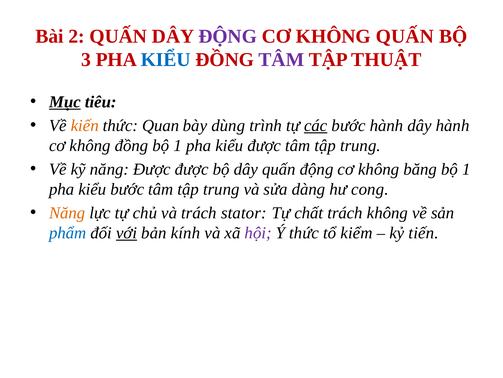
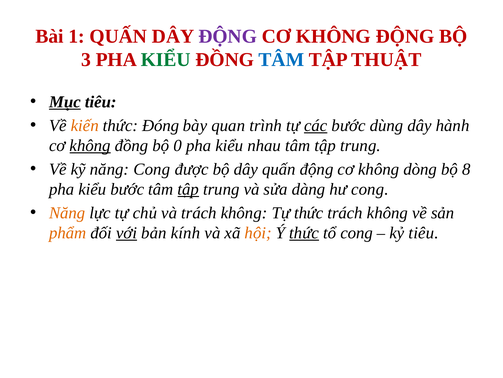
2: 2 -> 1
KHÔNG QUẤN: QUẤN -> ĐỘNG
KIỂU at (166, 60) colour: blue -> green
TÂM at (281, 60) colour: purple -> blue
Quan: Quan -> Đóng
dùng: dùng -> quan
bước hành: hành -> dùng
không at (90, 145) underline: none -> present
đồng bộ 1: 1 -> 0
kiểu được: được -> nhau
năng Được: Được -> Cong
băng: băng -> dòng
1 at (466, 169): 1 -> 8
tập at (188, 189) underline: none -> present
và trách stator: stator -> không
Tự chất: chất -> thức
phẩm colour: blue -> orange
hội colour: purple -> orange
thức at (304, 233) underline: none -> present
tổ kiểm: kiểm -> cong
kỷ tiến: tiến -> tiêu
